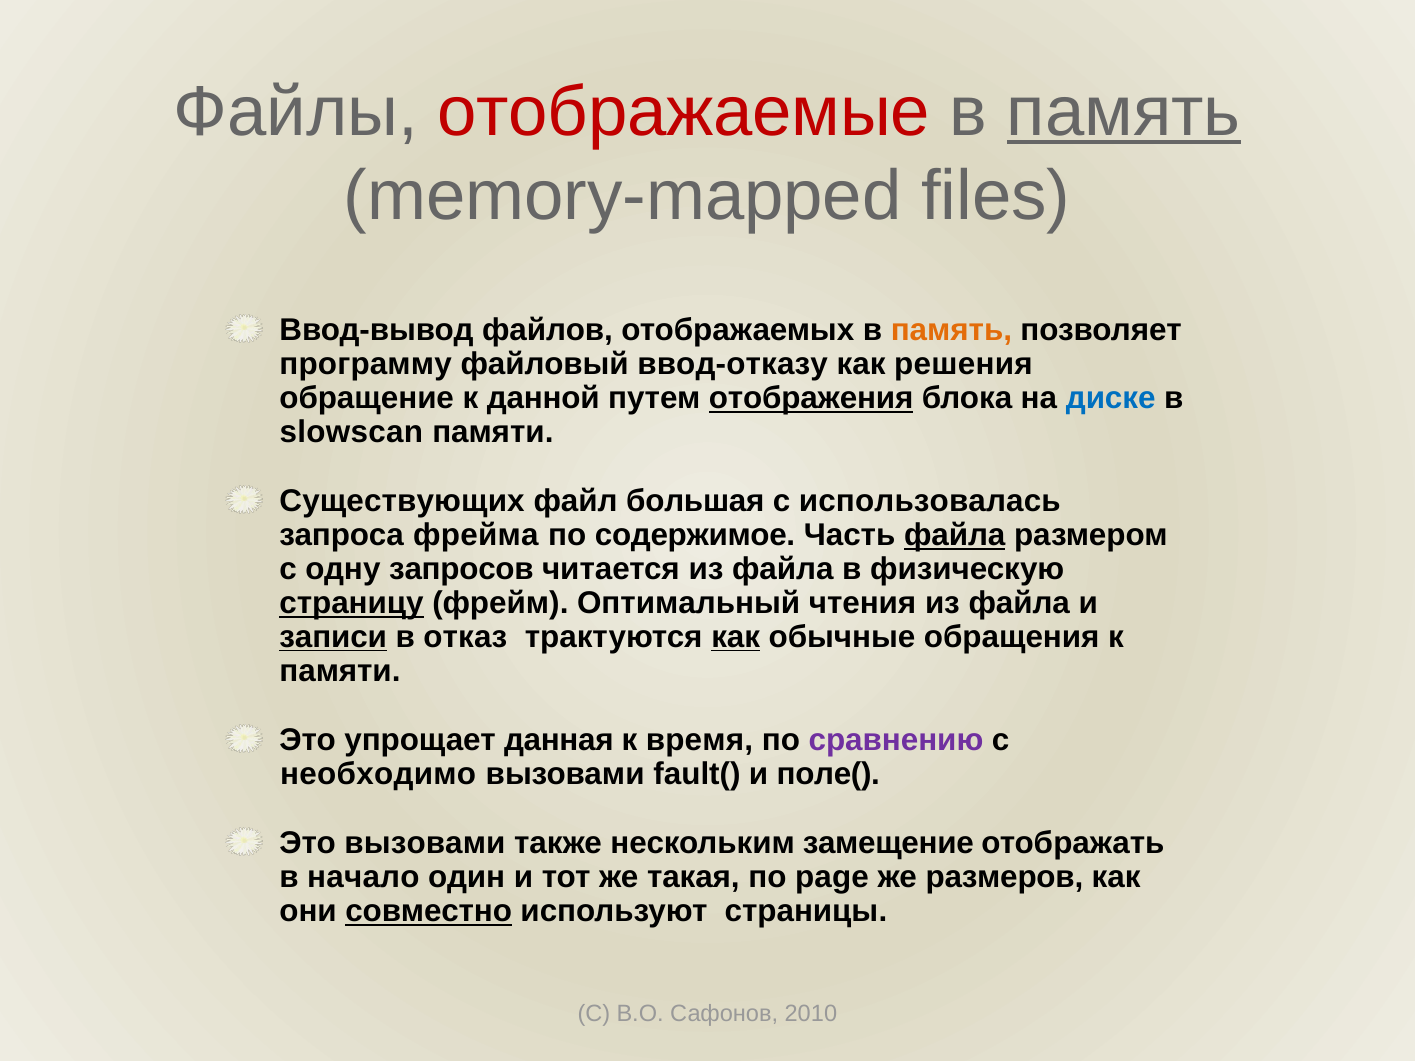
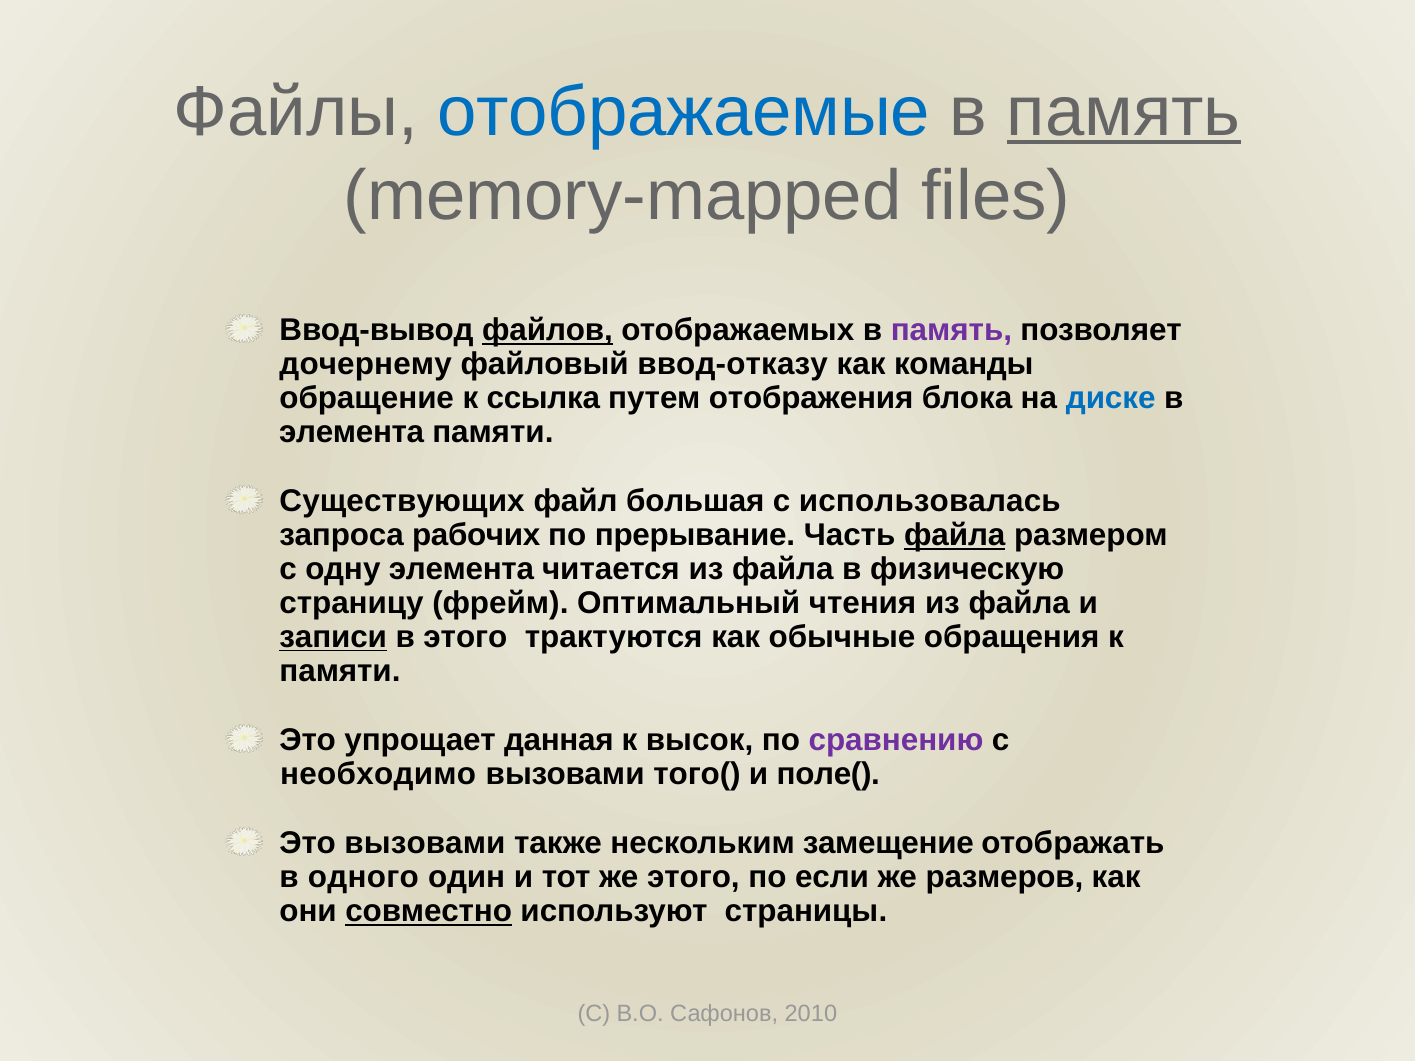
отображаемые colour: red -> blue
файлов underline: none -> present
память at (951, 330) colour: orange -> purple
программу: программу -> дочернему
решения: решения -> команды
данной: данной -> ссылка
отображения underline: present -> none
slowscan at (351, 432): slowscan -> элемента
фрейма: фрейма -> рабочих
содержимое: содержимое -> прерывание
одну запросов: запросов -> элемента
страницу underline: present -> none
в отказ: отказ -> этого
как at (736, 637) underline: present -> none
время: время -> высок
fault(: fault( -> того(
начало: начало -> одного
же такая: такая -> этого
page: page -> если
